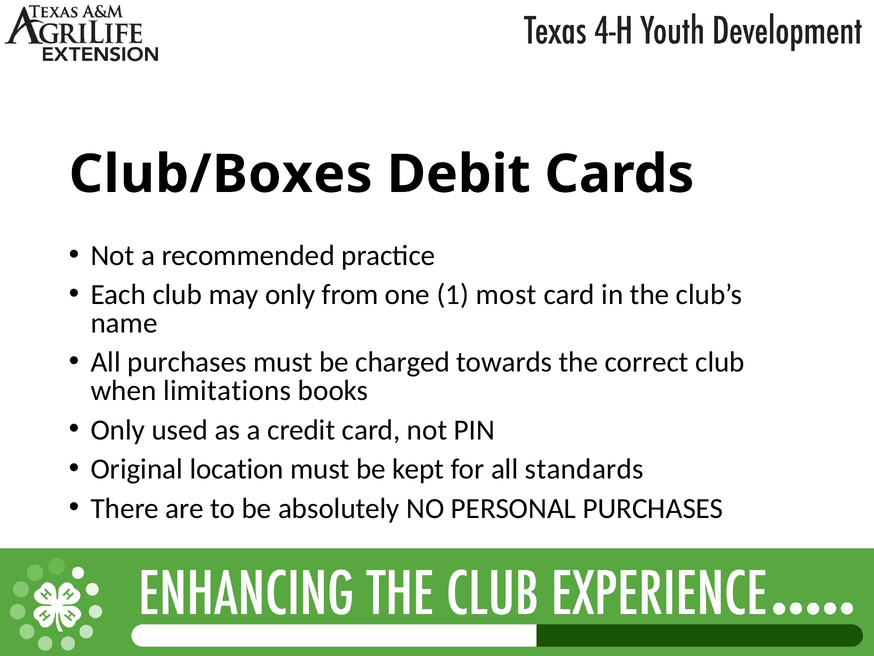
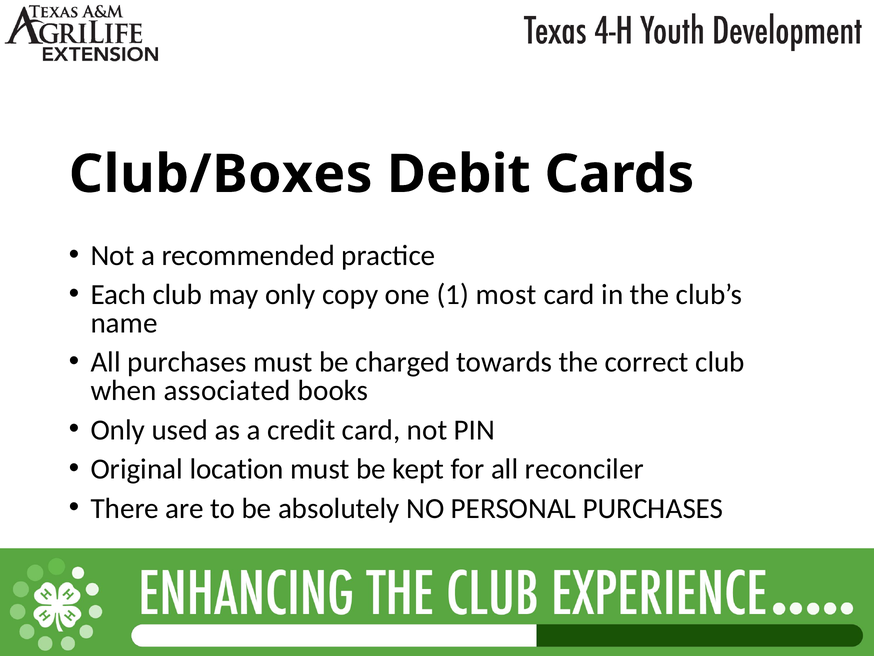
from: from -> copy
limitations: limitations -> associated
standards: standards -> reconciler
